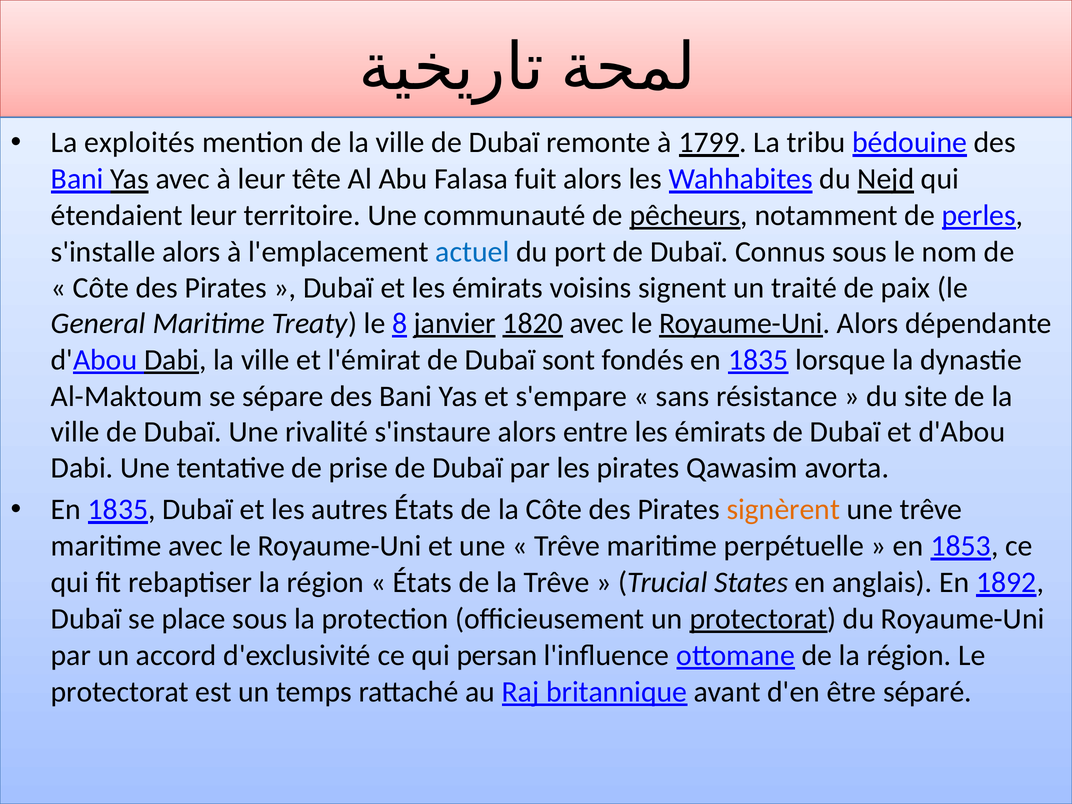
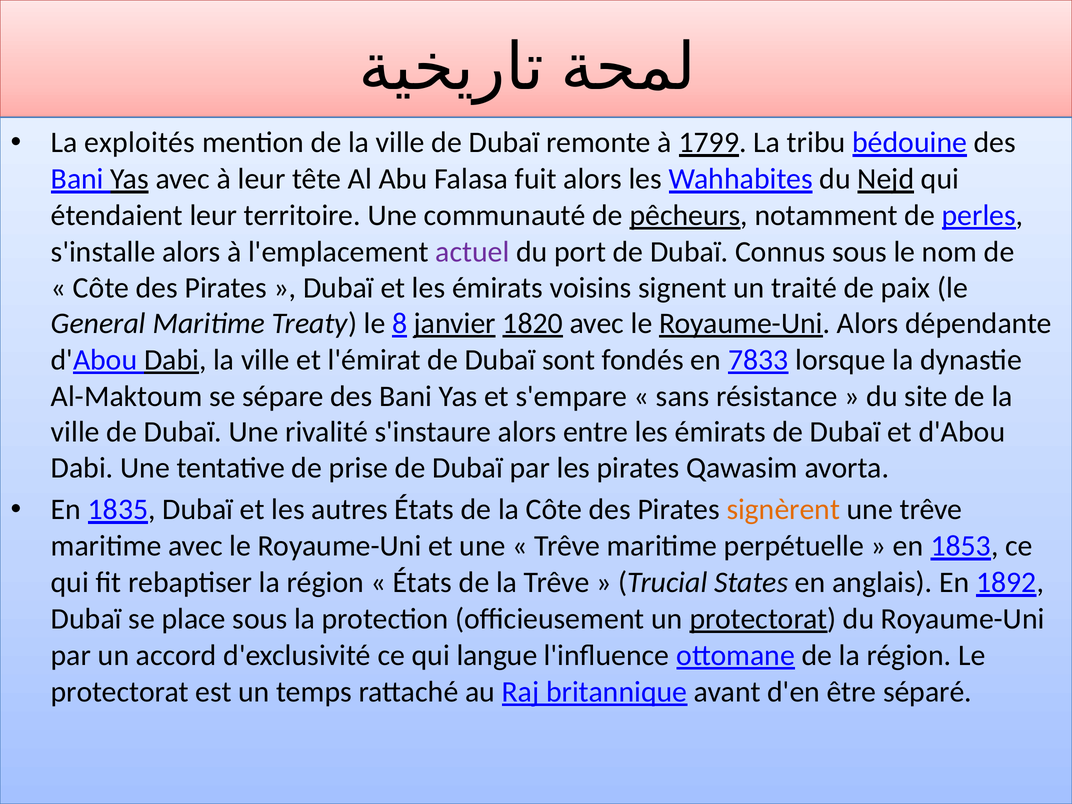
actuel colour: blue -> purple
fondés en 1835: 1835 -> 7833
persan: persan -> langue
